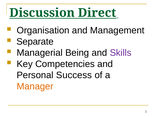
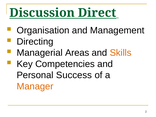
Separate: Separate -> Directing
Being: Being -> Areas
Skills colour: purple -> orange
